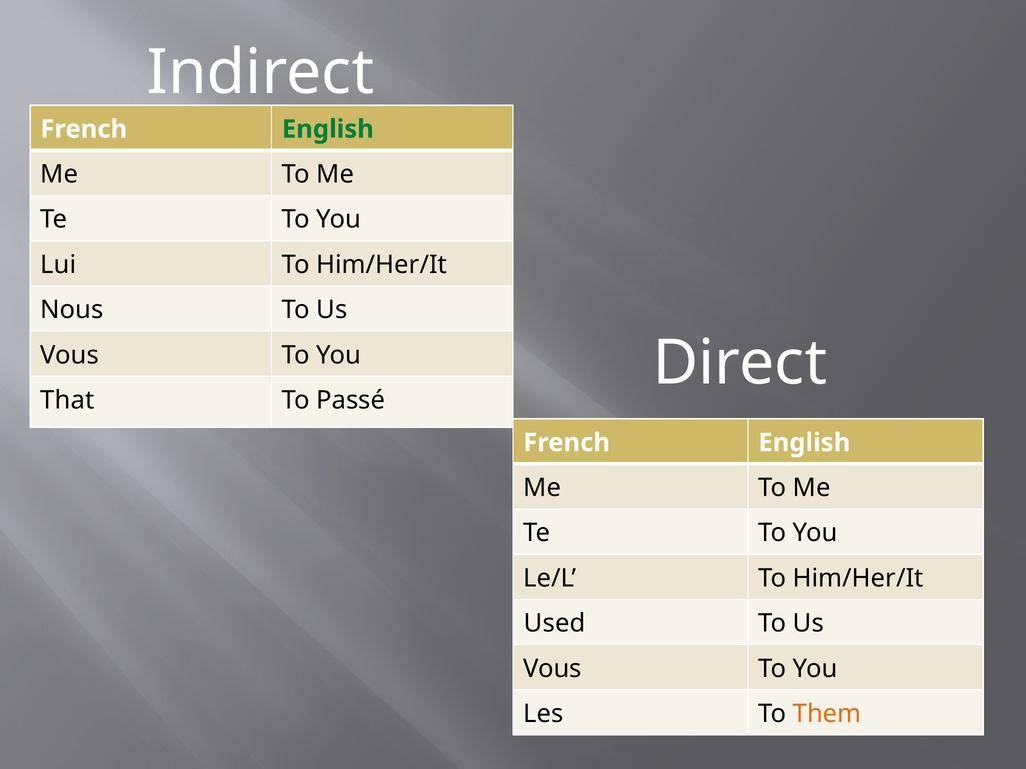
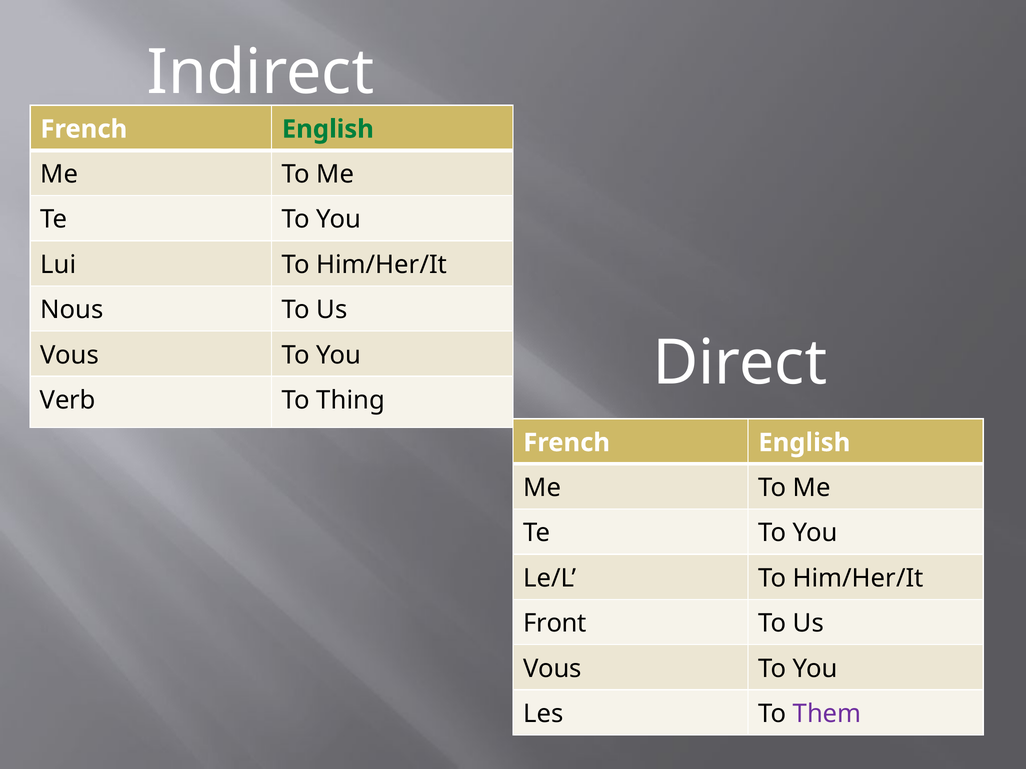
That: That -> Verb
Passé: Passé -> Thing
Used: Used -> Front
Them colour: orange -> purple
